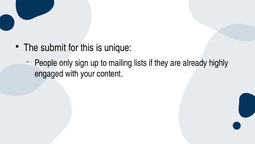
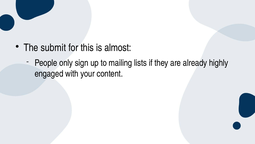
unique: unique -> almost
